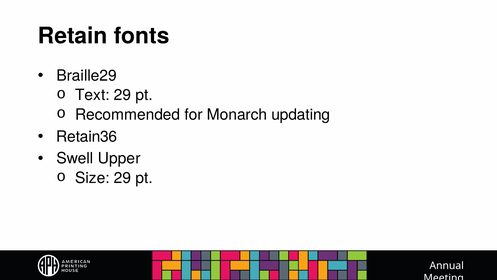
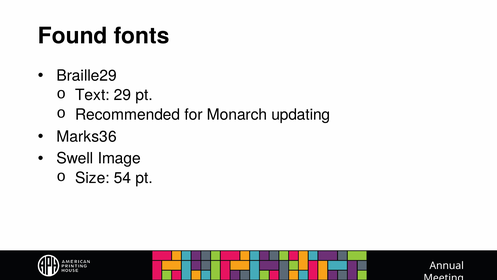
Retain: Retain -> Found
Retain36: Retain36 -> Marks36
Upper: Upper -> Image
Size 29: 29 -> 54
